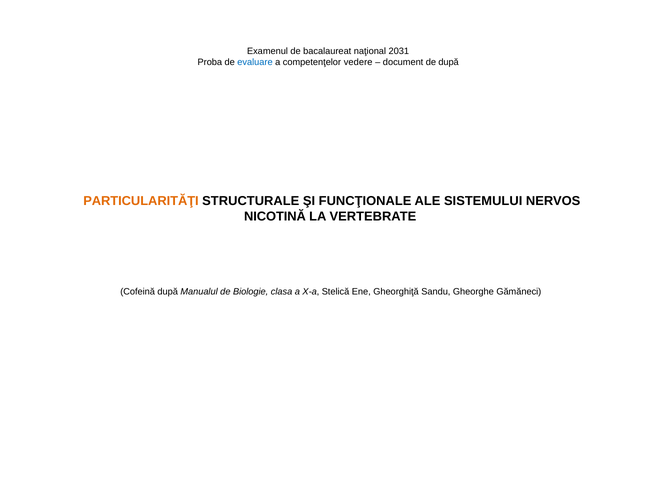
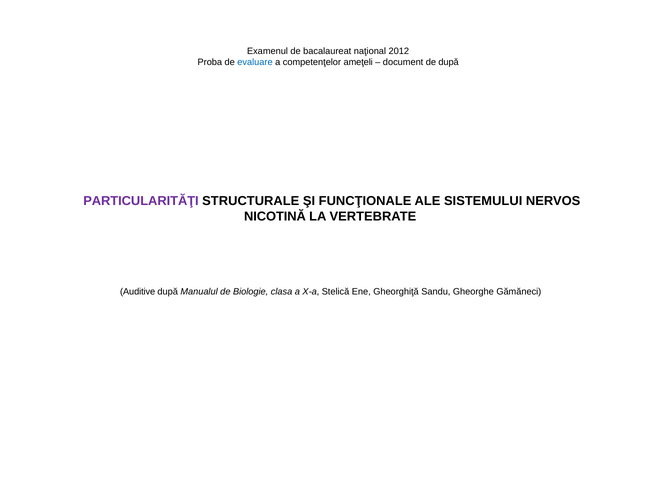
2031: 2031 -> 2012
vedere: vedere -> ameţeli
PARTICULARITĂŢI colour: orange -> purple
Cofeină: Cofeină -> Auditive
